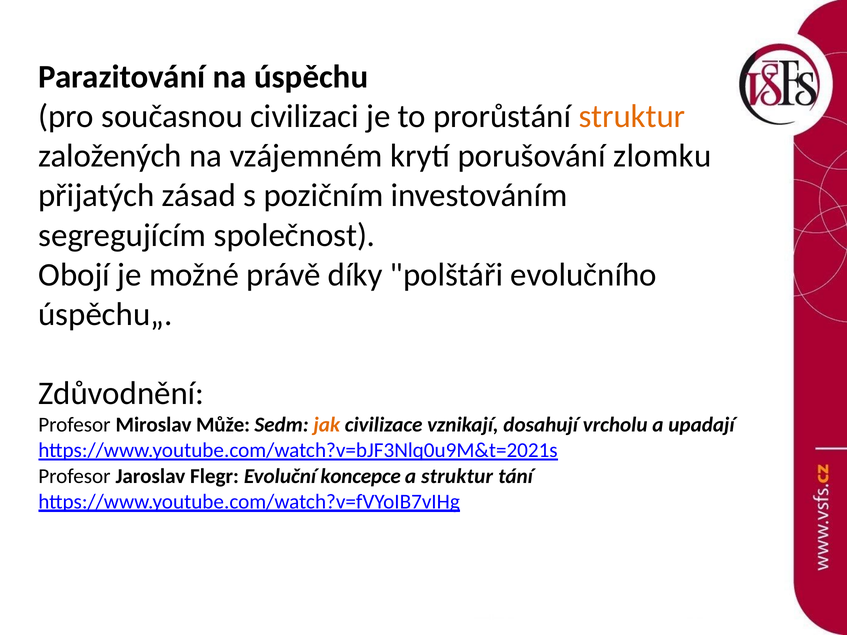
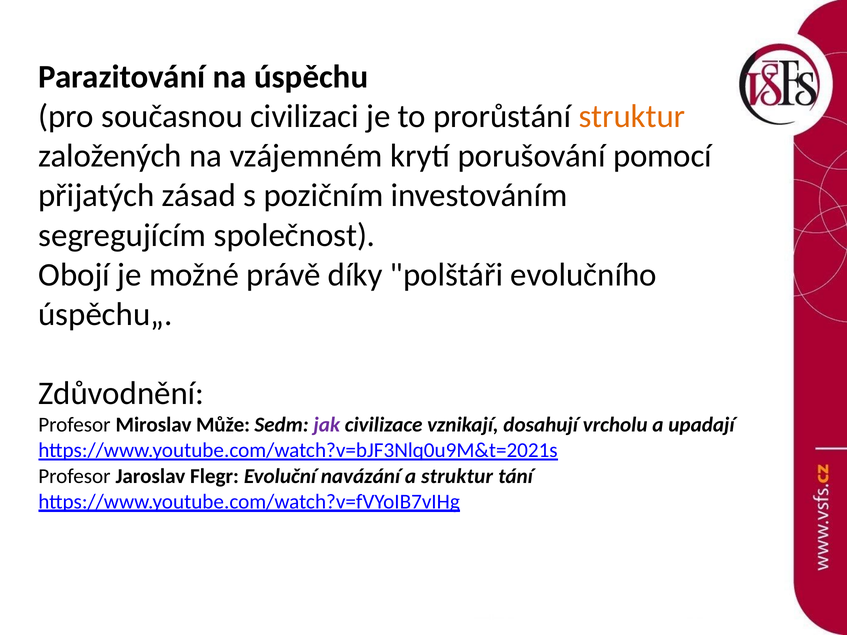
zlomku: zlomku -> pomocí
jak colour: orange -> purple
koncepce: koncepce -> navázání
